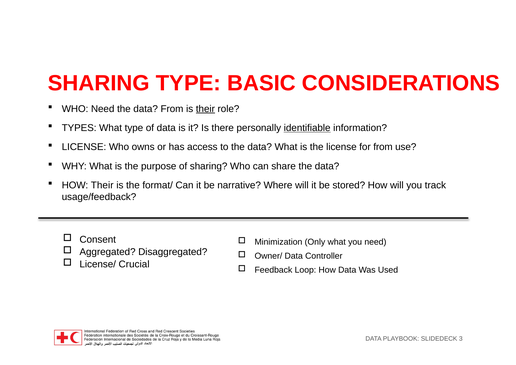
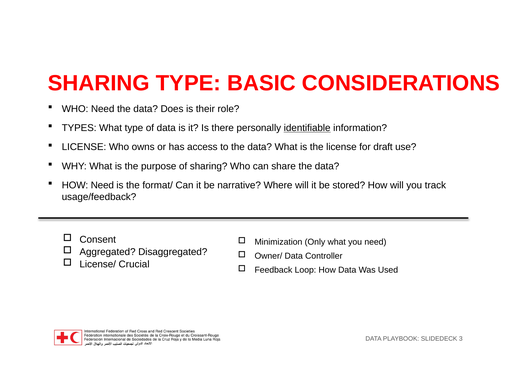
data From: From -> Does
their at (205, 109) underline: present -> none
for from: from -> draft
HOW Their: Their -> Need
